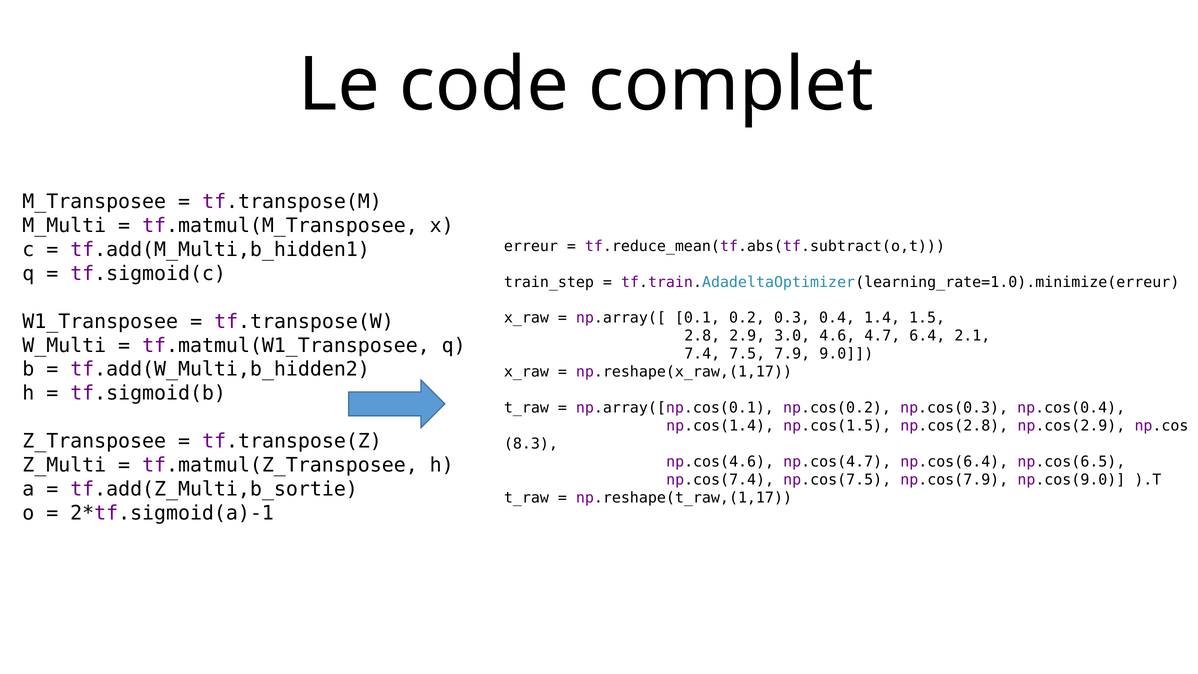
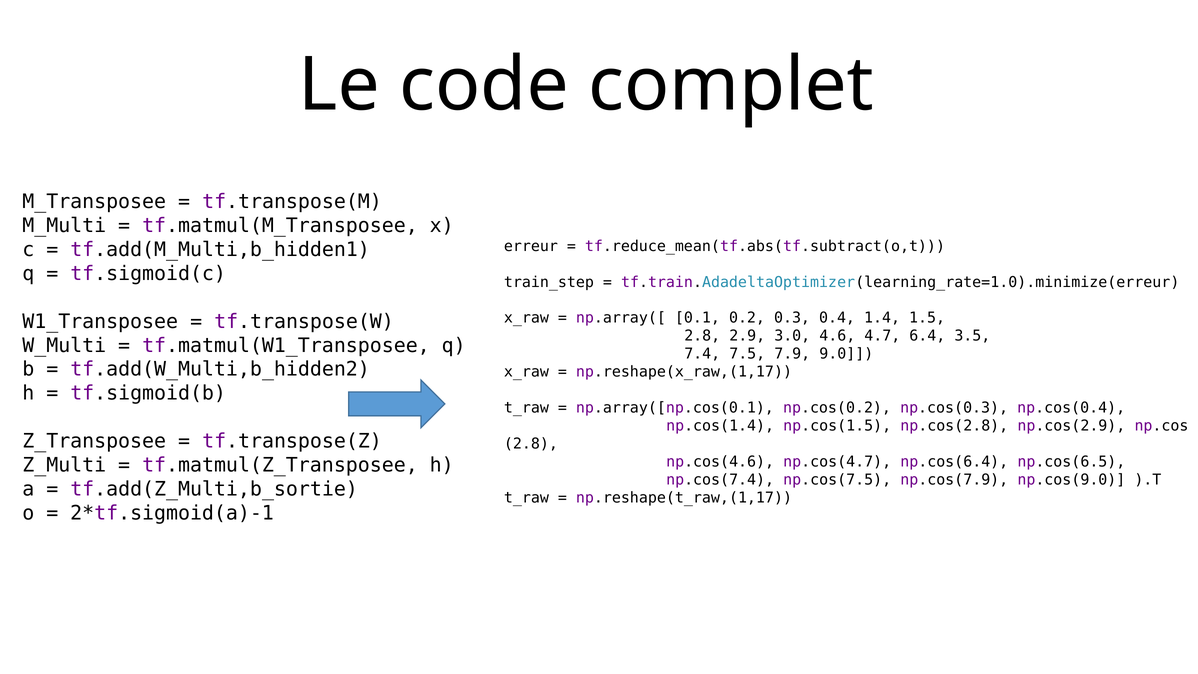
2.1: 2.1 -> 3.5
8.3 at (531, 444): 8.3 -> 2.8
